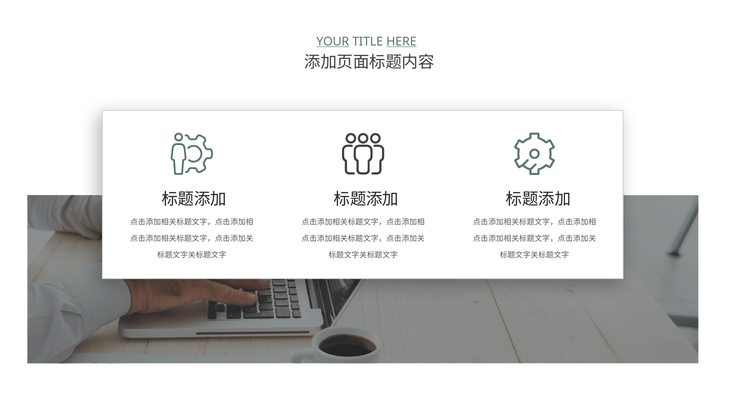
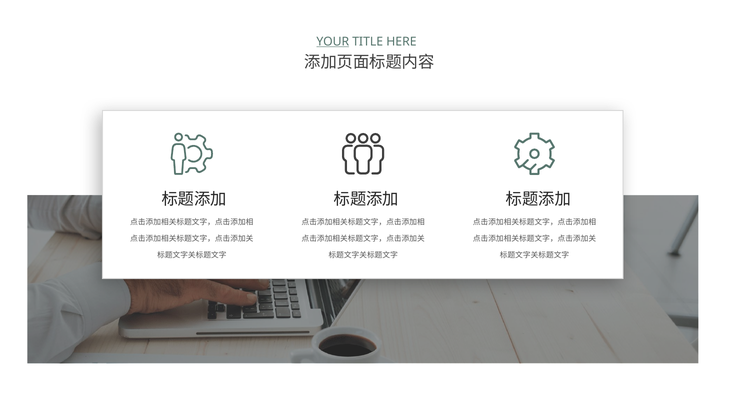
HERE underline: present -> none
